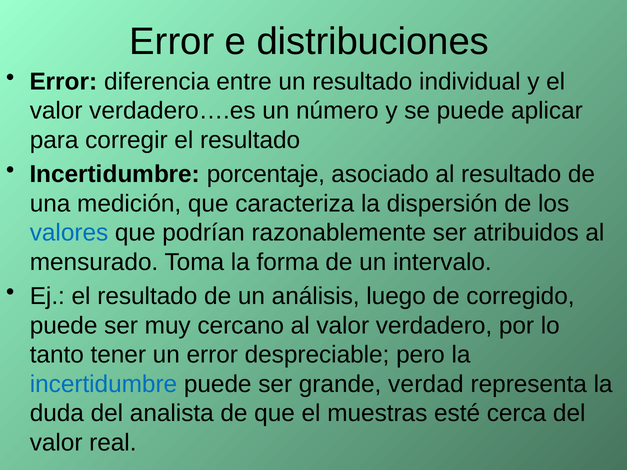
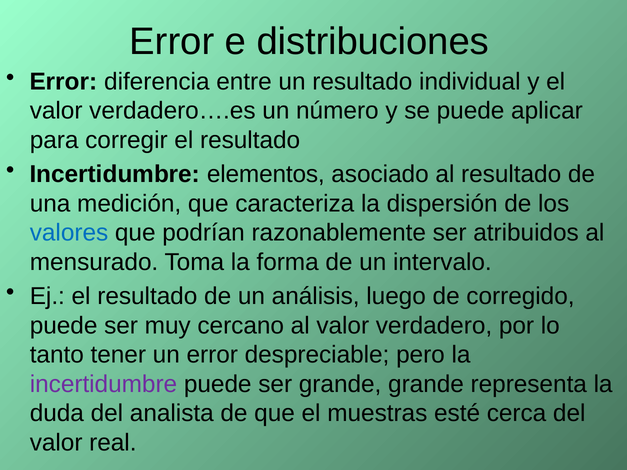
porcentaje: porcentaje -> elementos
incertidumbre at (103, 384) colour: blue -> purple
grande verdad: verdad -> grande
